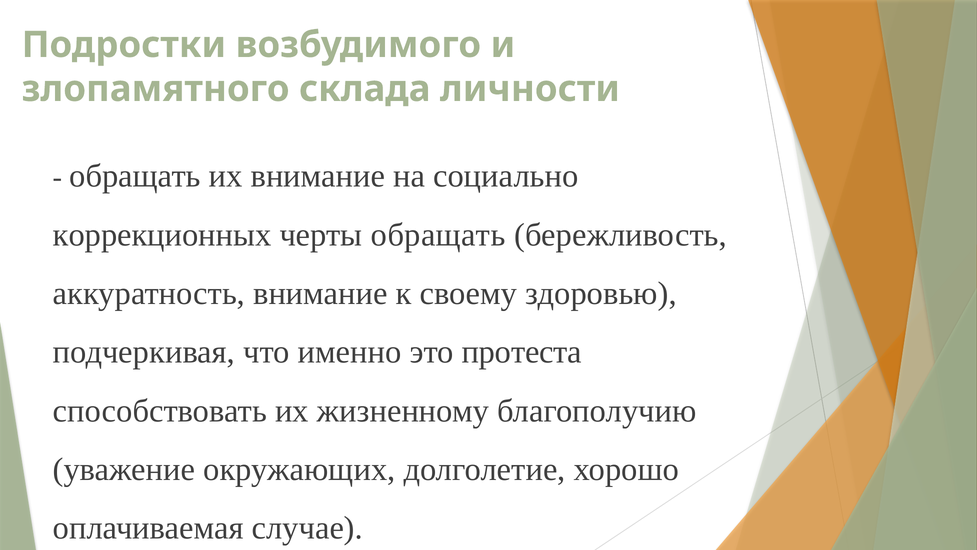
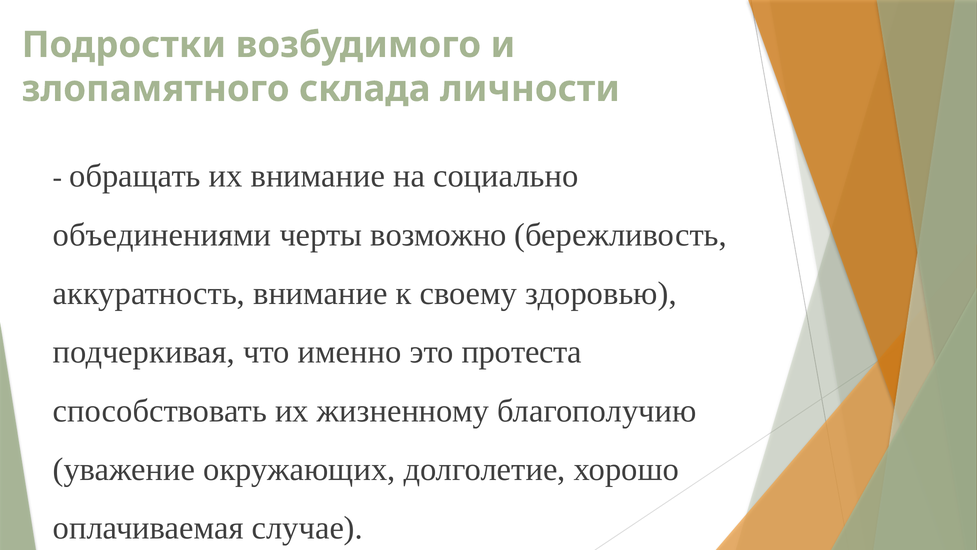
коррекционных: коррекционных -> объединениями
черты обращать: обращать -> возможно
